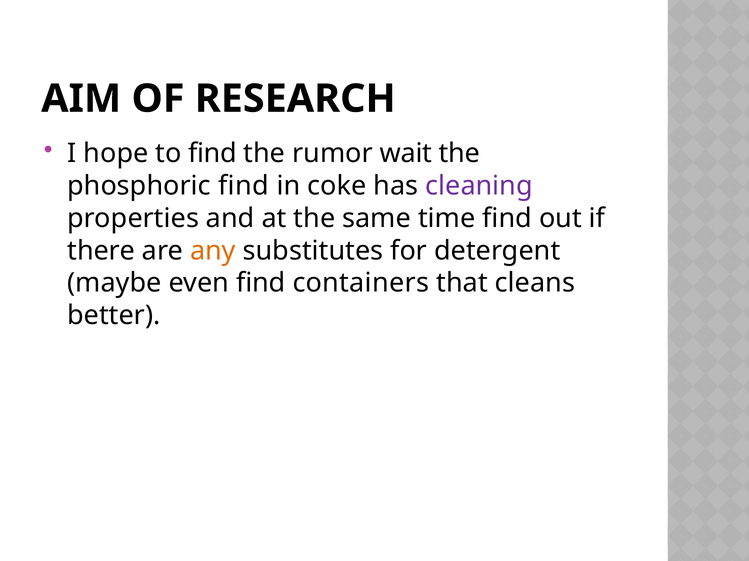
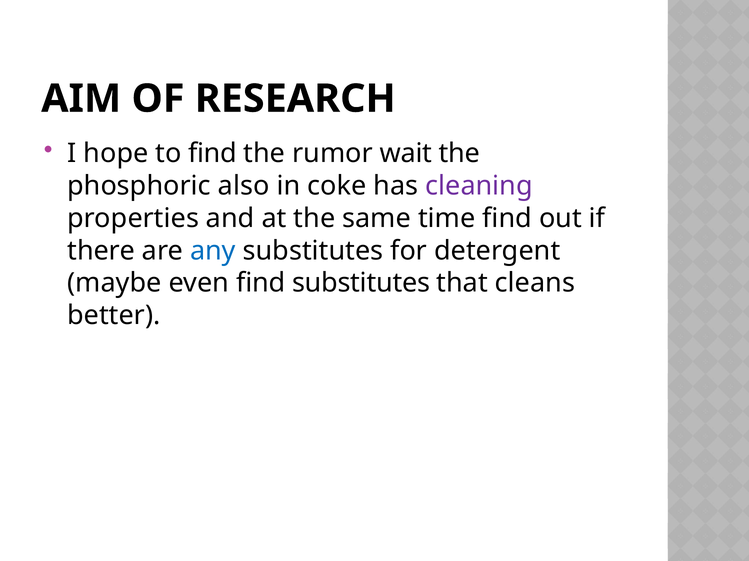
phosphoric find: find -> also
any colour: orange -> blue
find containers: containers -> substitutes
